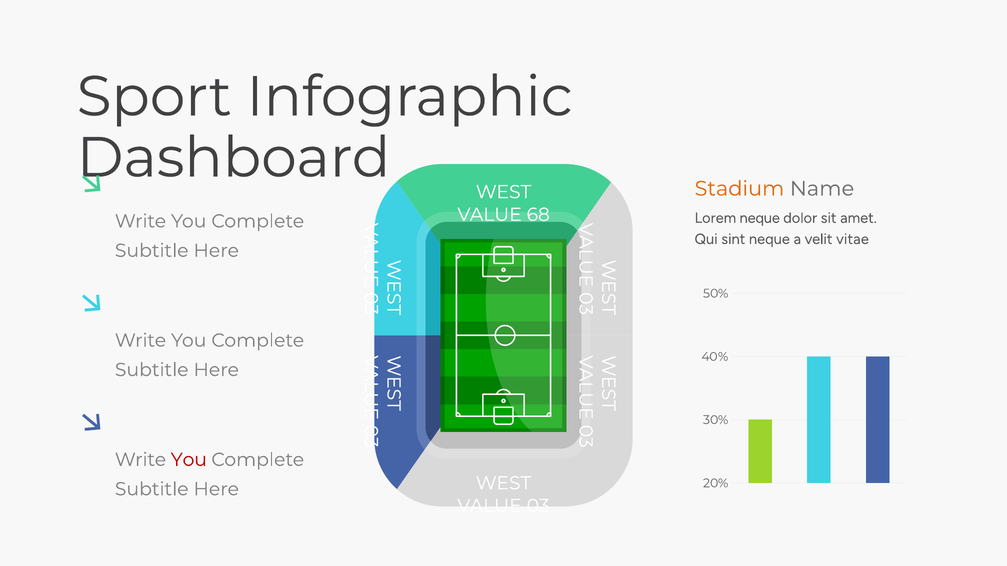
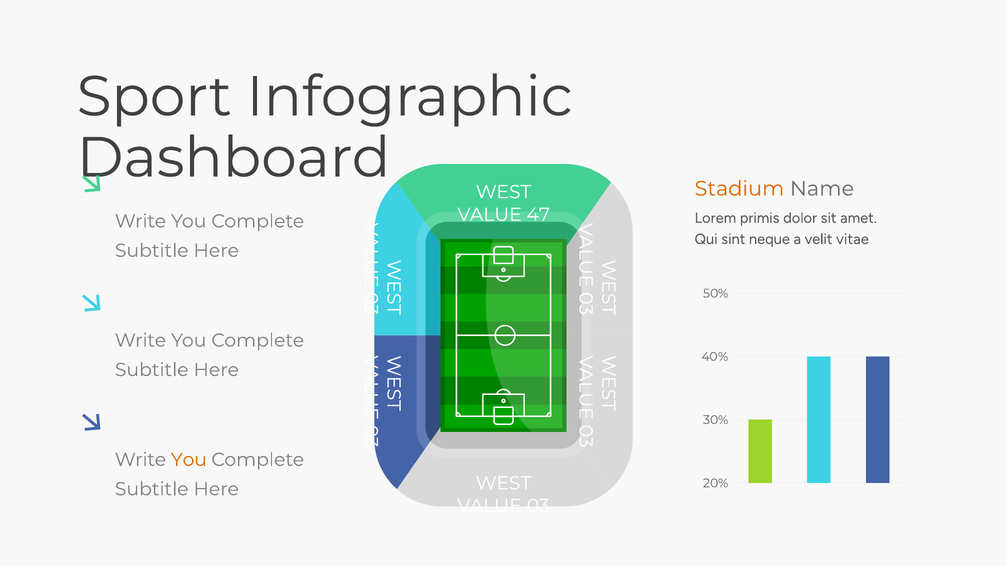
68: 68 -> 47
Lorem neque: neque -> primis
You at (189, 460) colour: red -> orange
